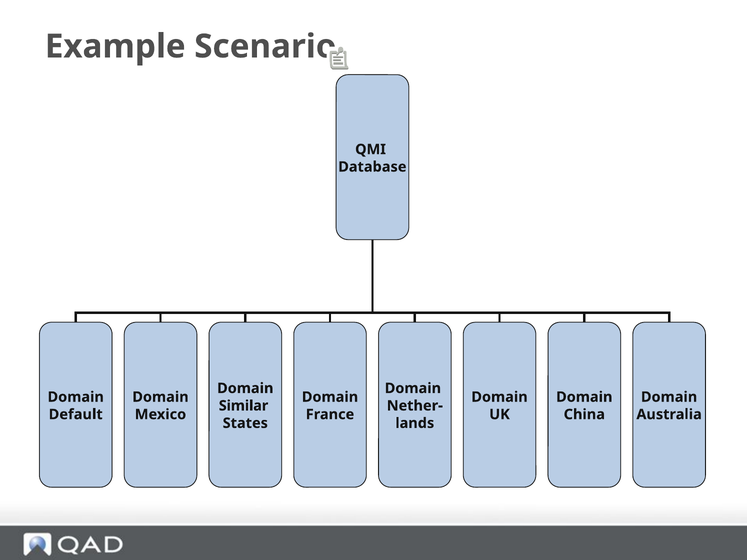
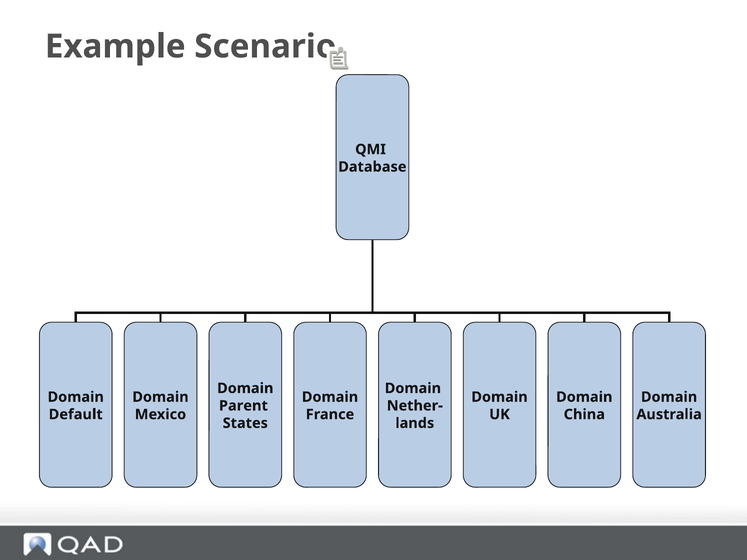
Similar: Similar -> Parent
